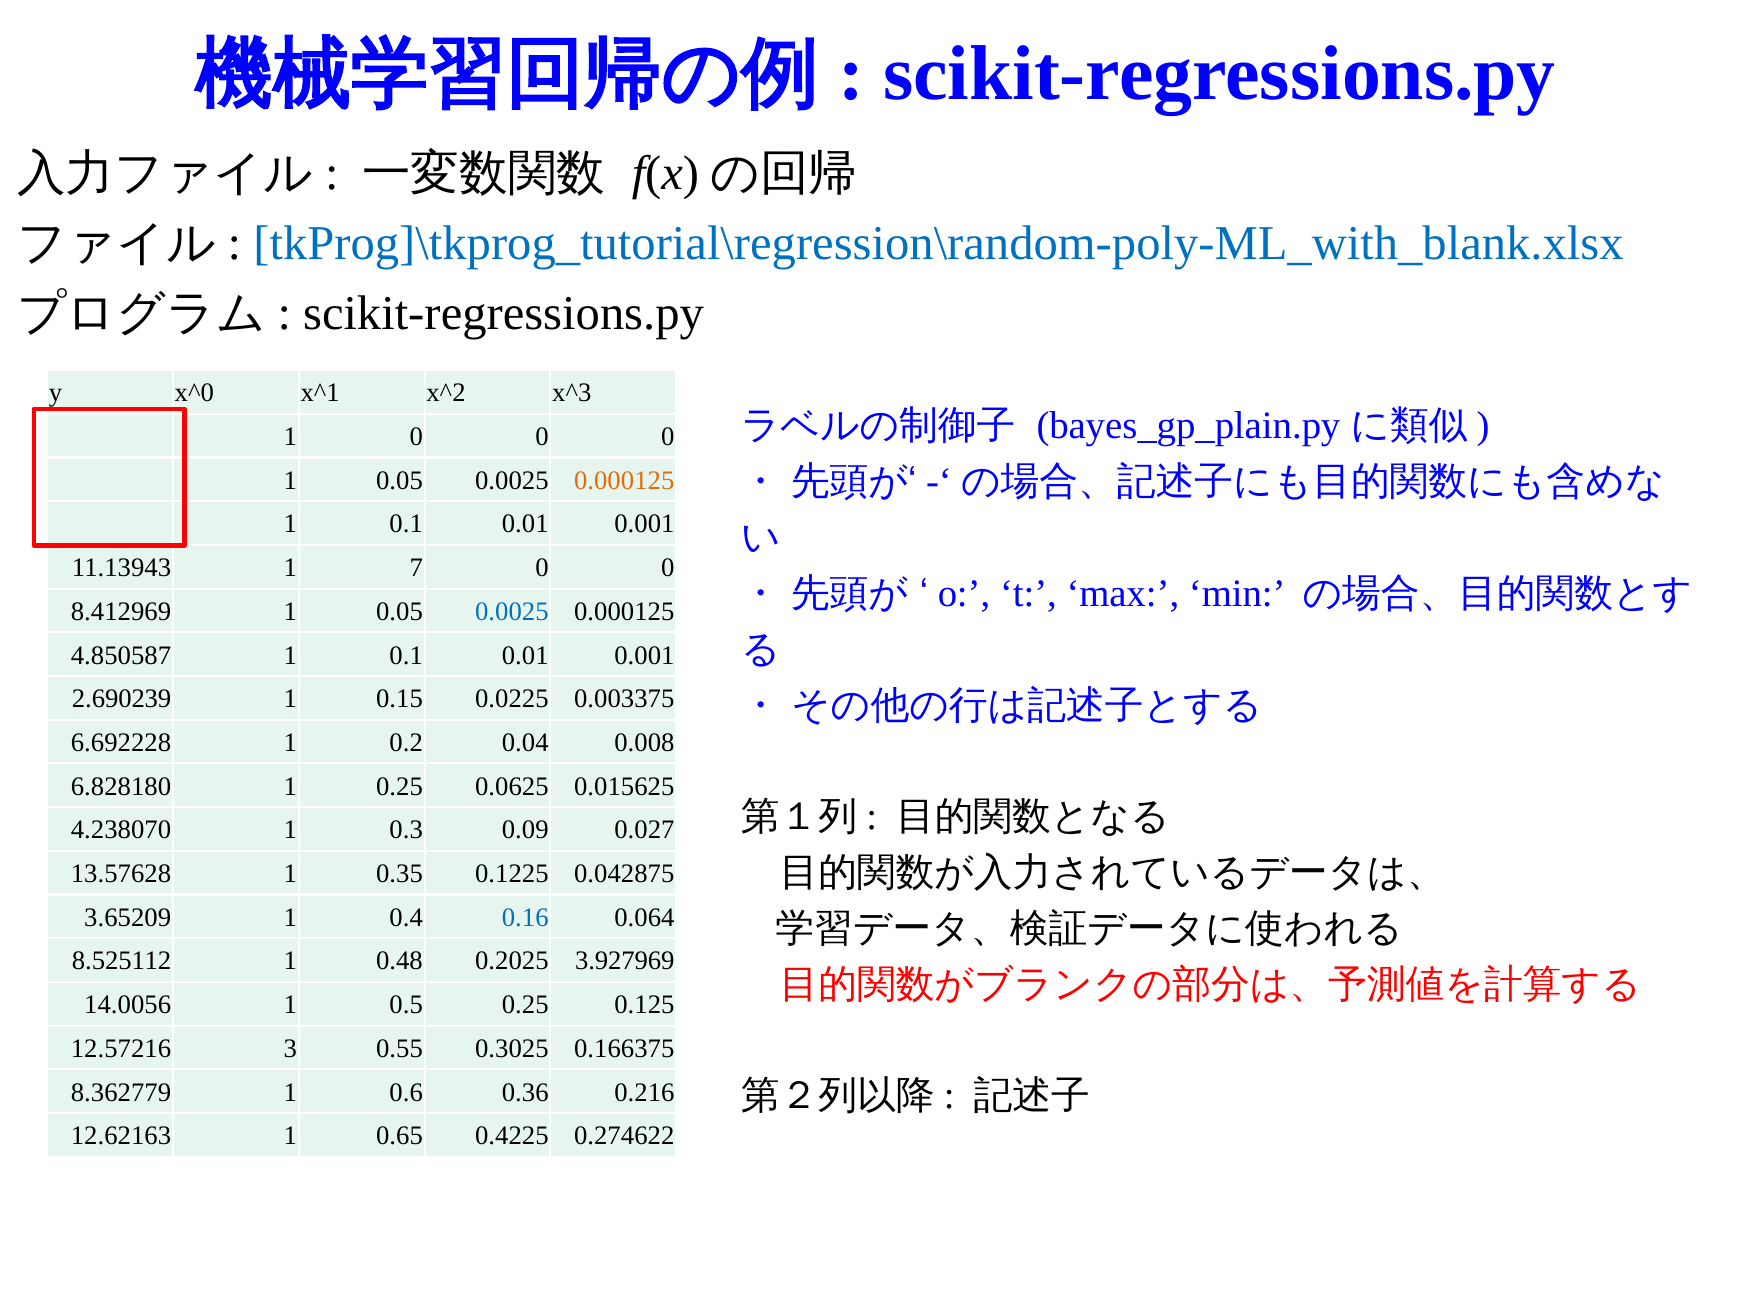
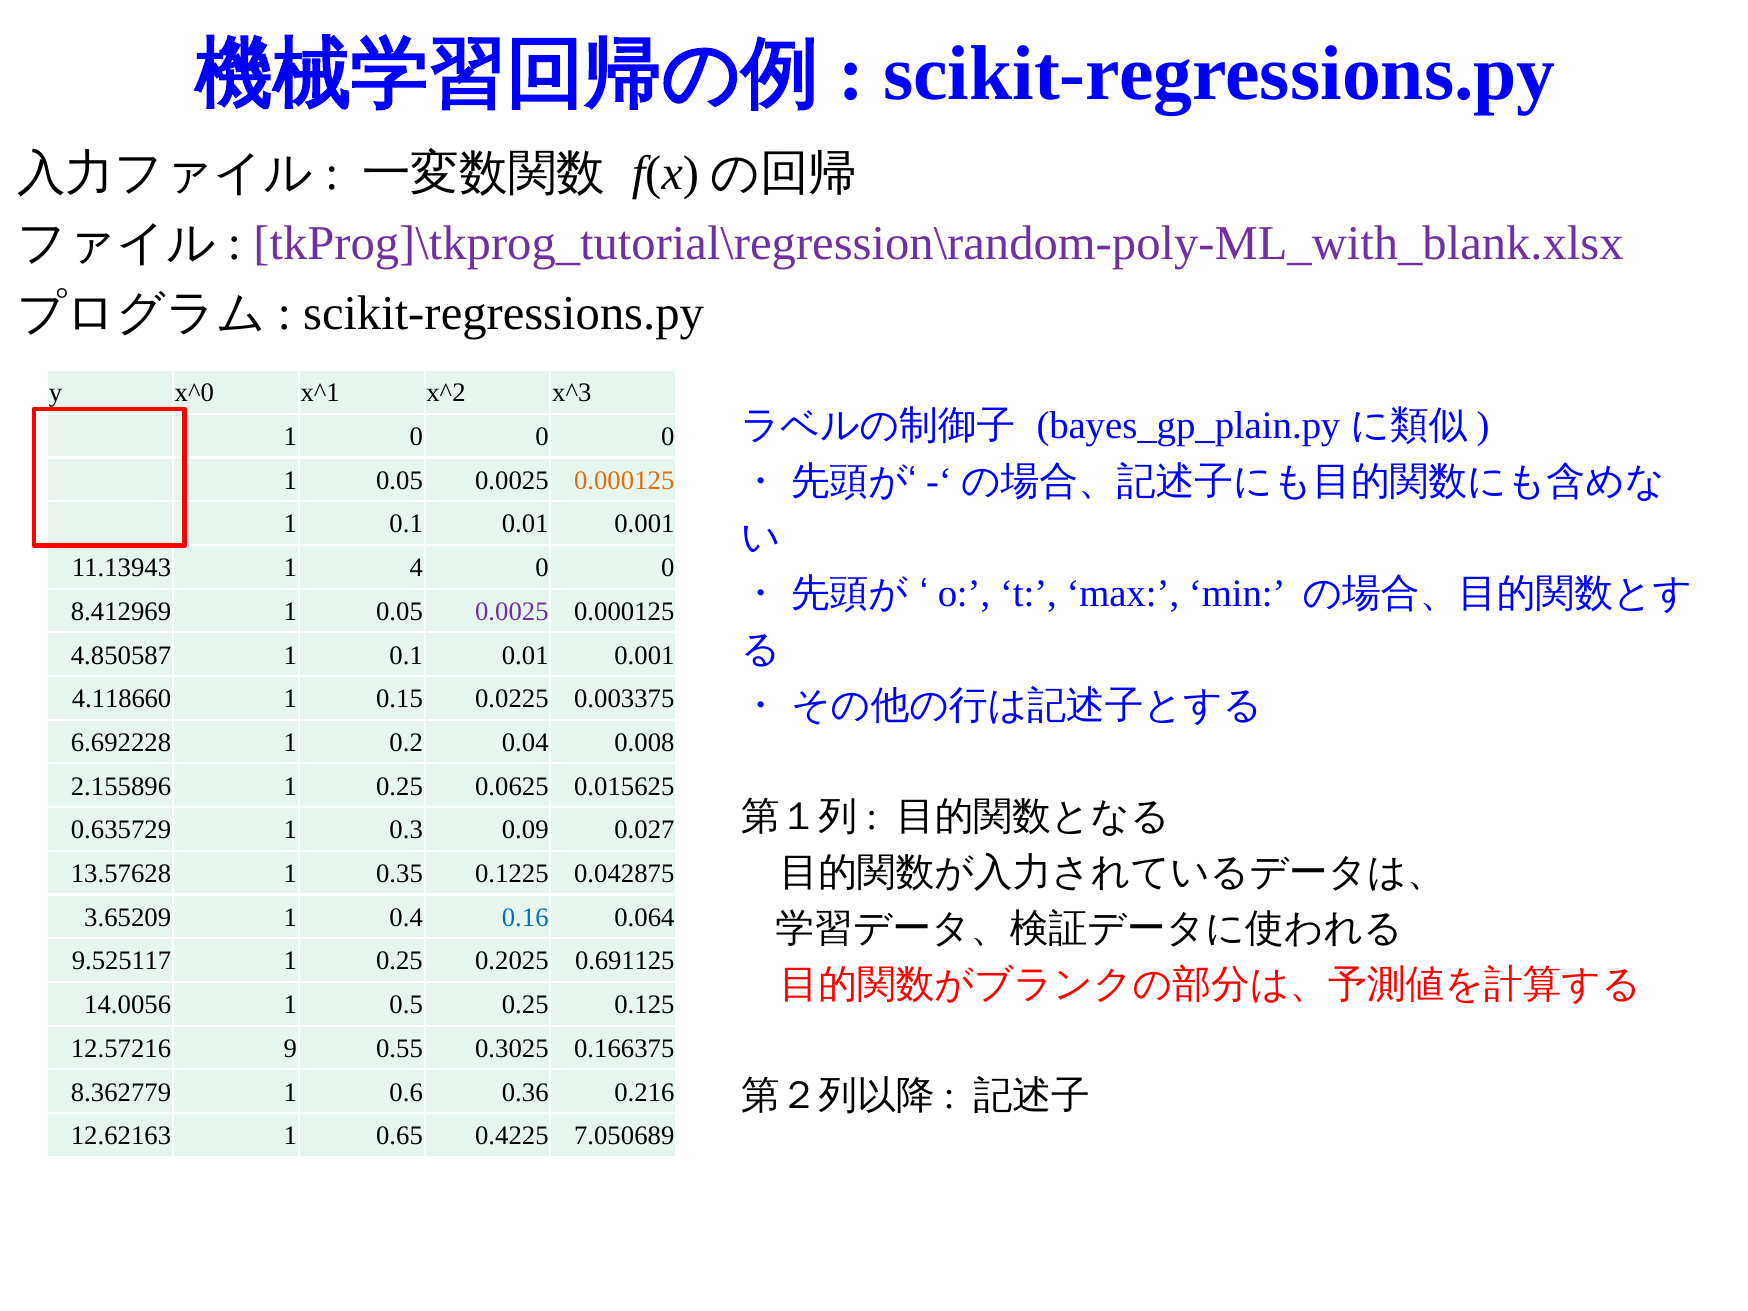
tkProg]\tkprog_tutorial\regression\random-poly-ML_with_blank.xlsx colour: blue -> purple
7: 7 -> 4
0.0025 at (512, 612) colour: blue -> purple
2.690239: 2.690239 -> 4.118660
6.828180: 6.828180 -> 2.155896
4.238070: 4.238070 -> 0.635729
8.525112: 8.525112 -> 9.525117
0.48 at (399, 961): 0.48 -> 0.25
3.927969: 3.927969 -> 0.691125
3: 3 -> 9
0.274622: 0.274622 -> 7.050689
